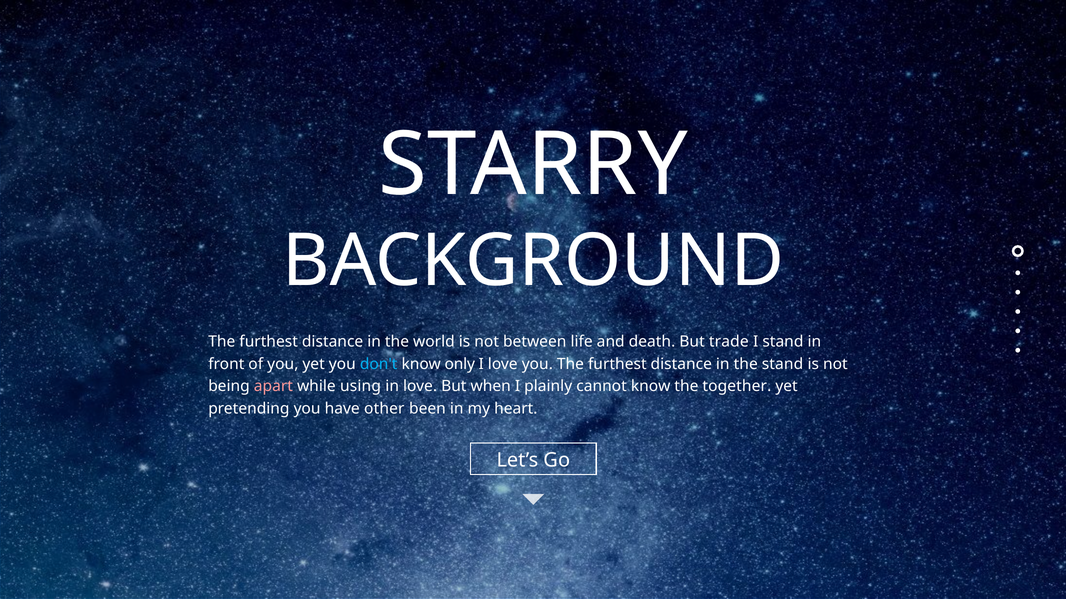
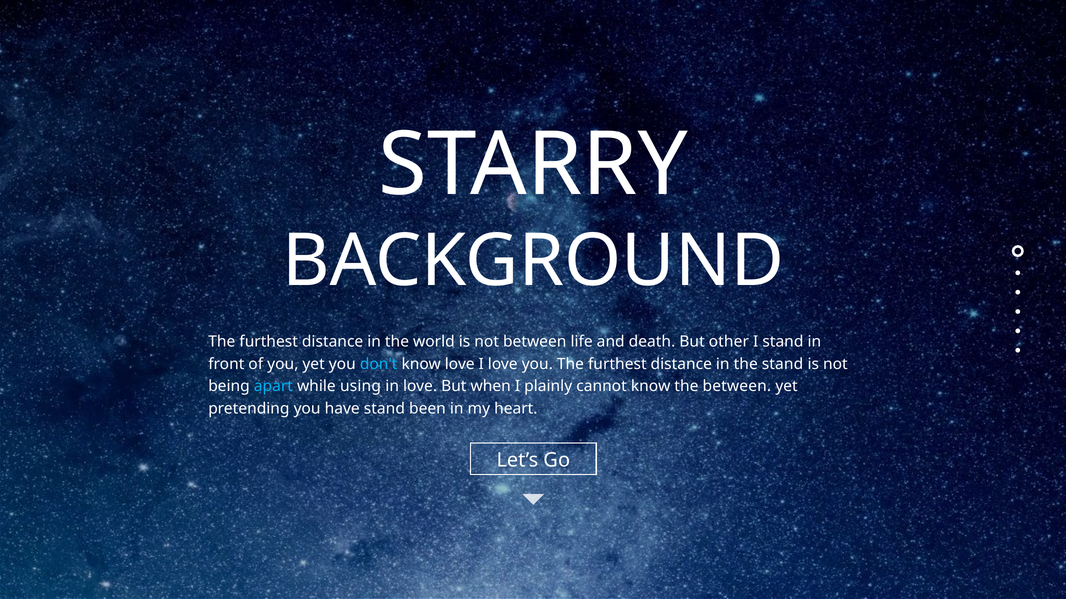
trade: trade -> other
know only: only -> love
apart colour: pink -> light blue
the together: together -> between
have other: other -> stand
